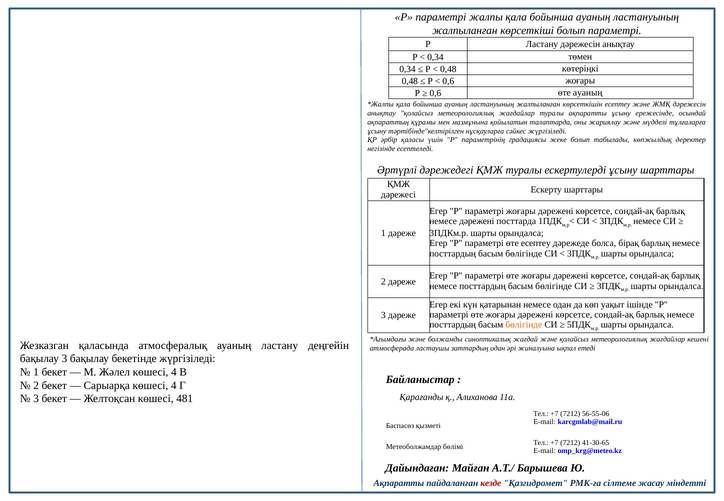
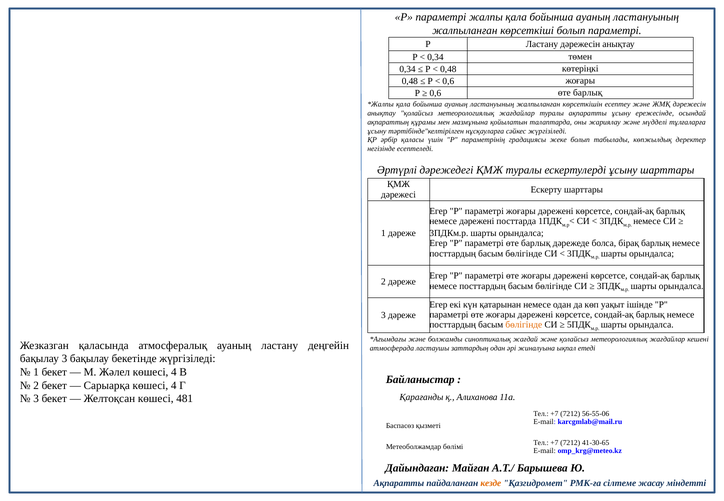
0,6 өте ауаның: ауаның -> барлық
параметрі өте есептеу: есептеу -> барлық
кезде colour: red -> orange
